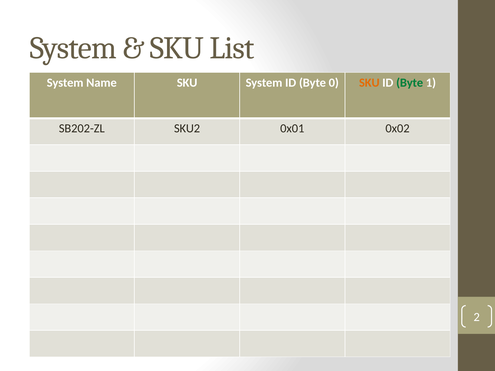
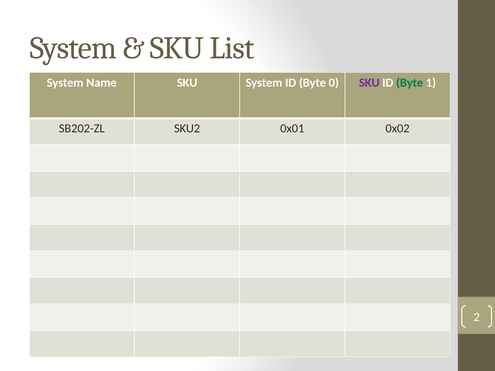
SKU at (369, 83) colour: orange -> purple
